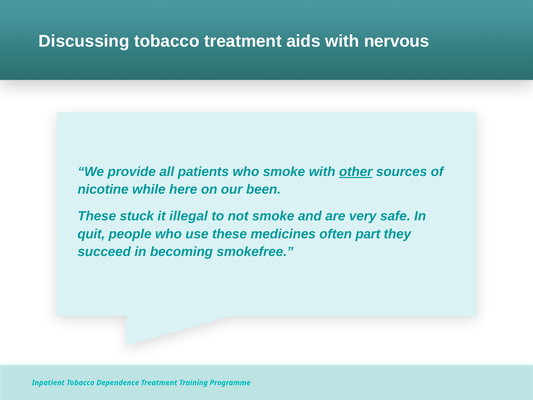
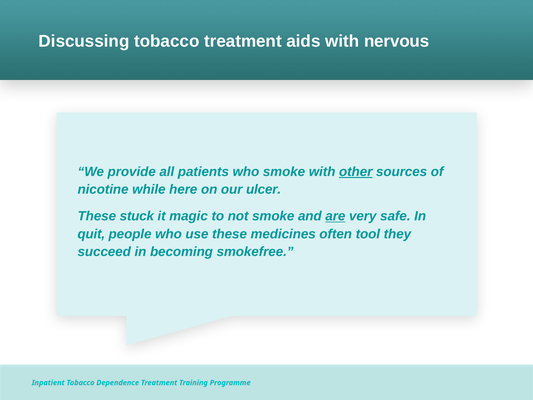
been: been -> ulcer
illegal: illegal -> magic
are underline: none -> present
part: part -> tool
